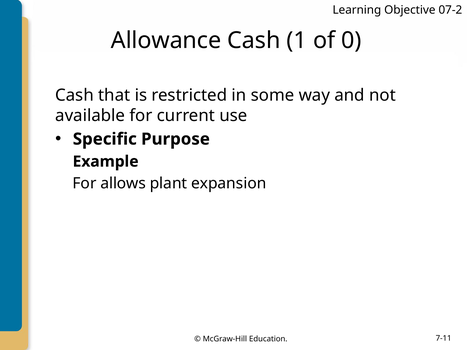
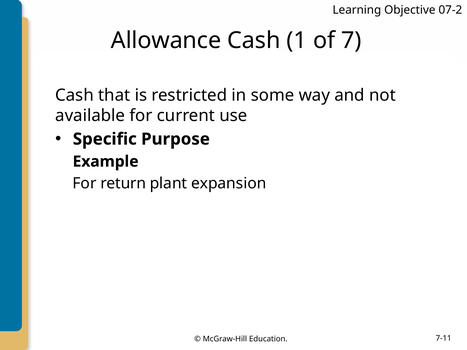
0: 0 -> 7
allows: allows -> return
